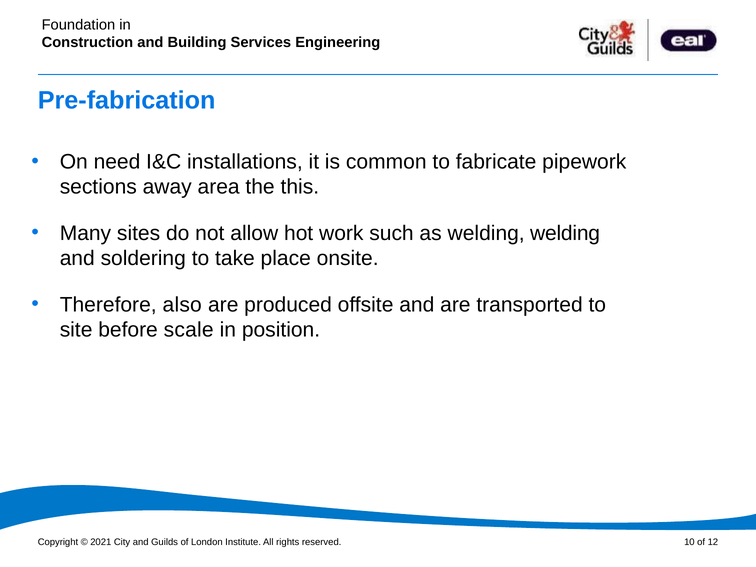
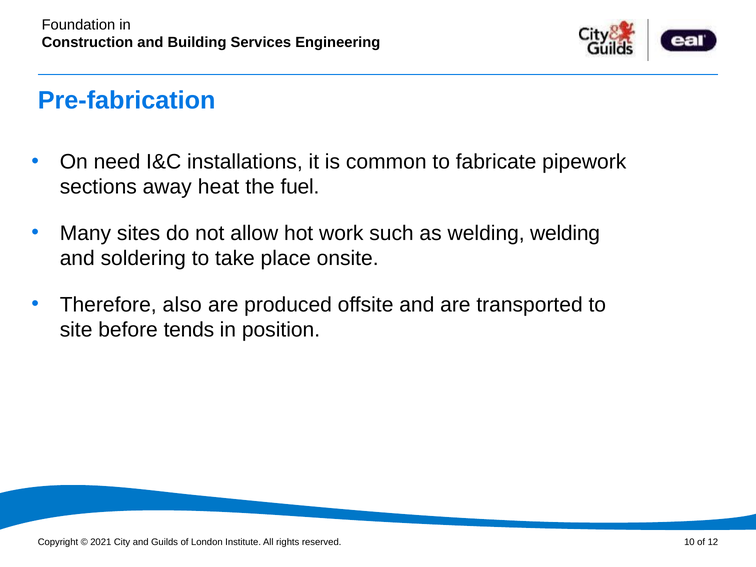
area: area -> heat
this: this -> fuel
scale: scale -> tends
